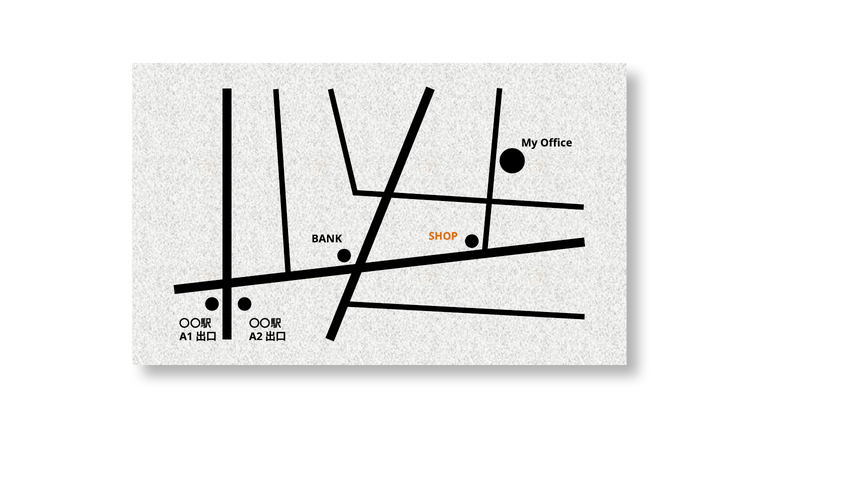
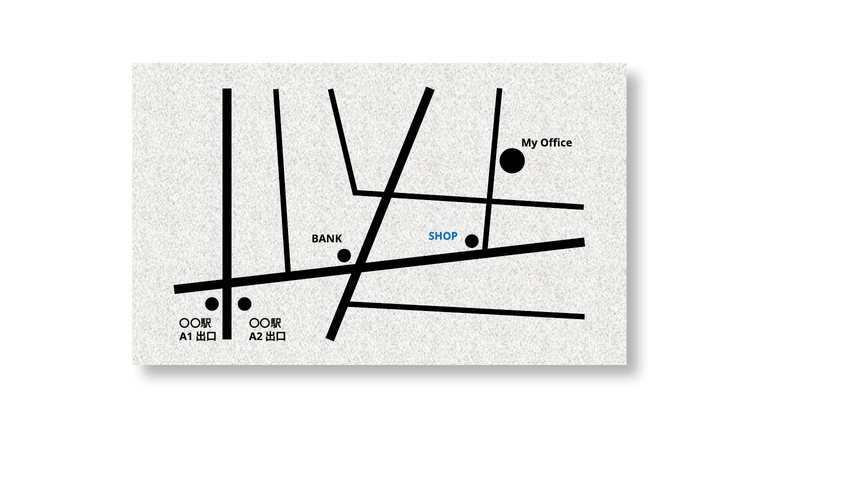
SHOP colour: orange -> blue
